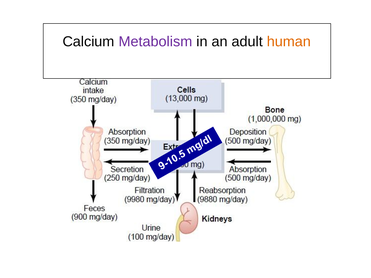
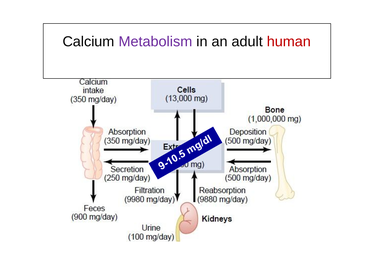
human colour: orange -> red
